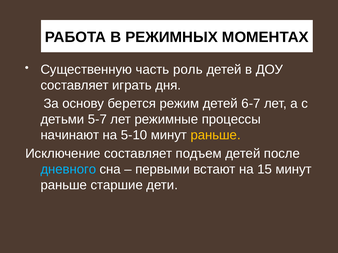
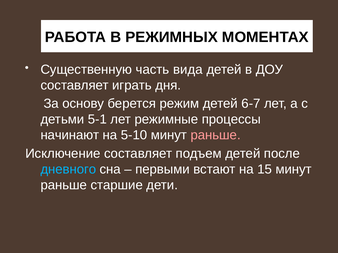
роль: роль -> вида
5-7: 5-7 -> 5-1
раньше at (216, 135) colour: yellow -> pink
